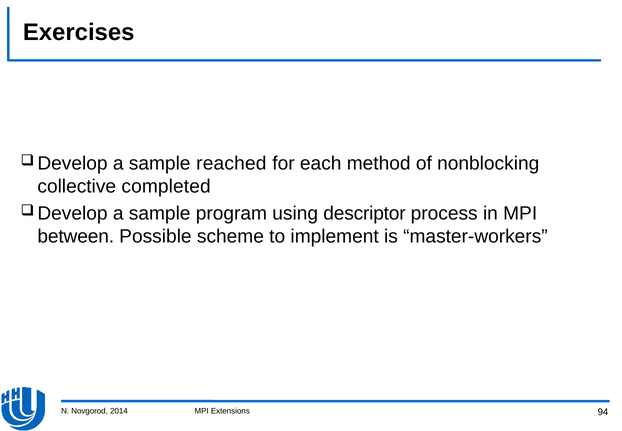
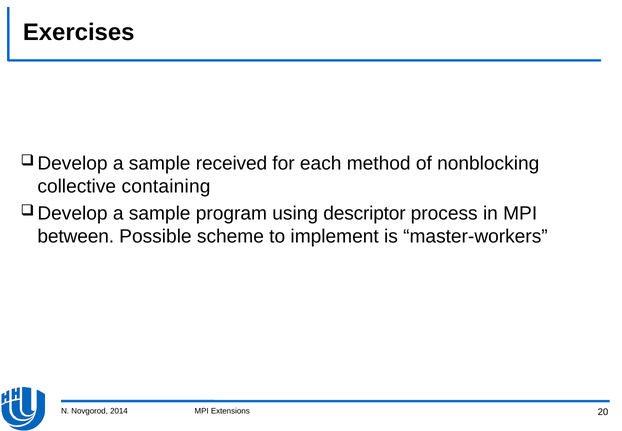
reached: reached -> received
completed: completed -> containing
94: 94 -> 20
